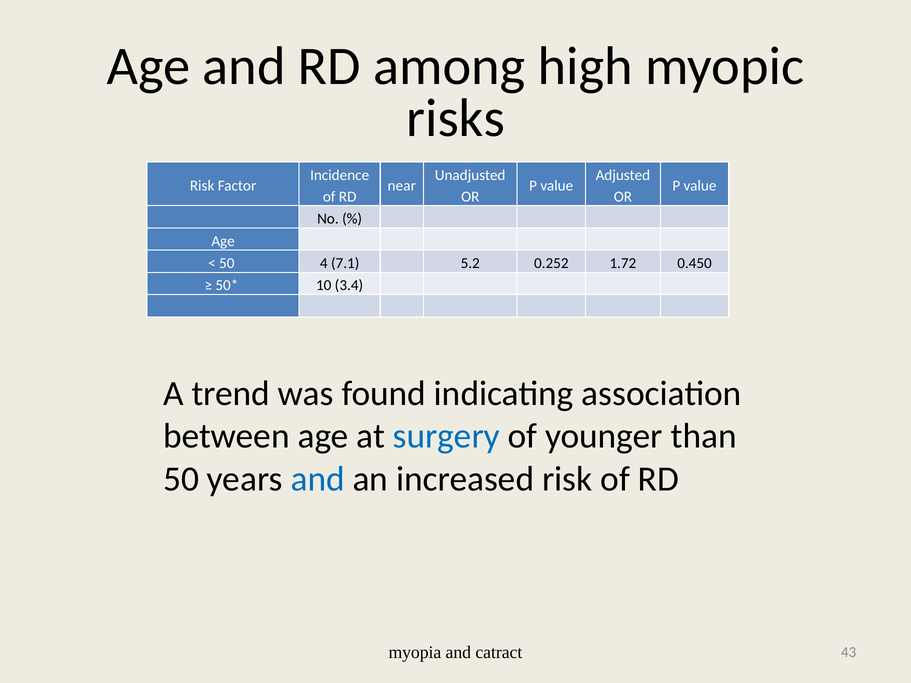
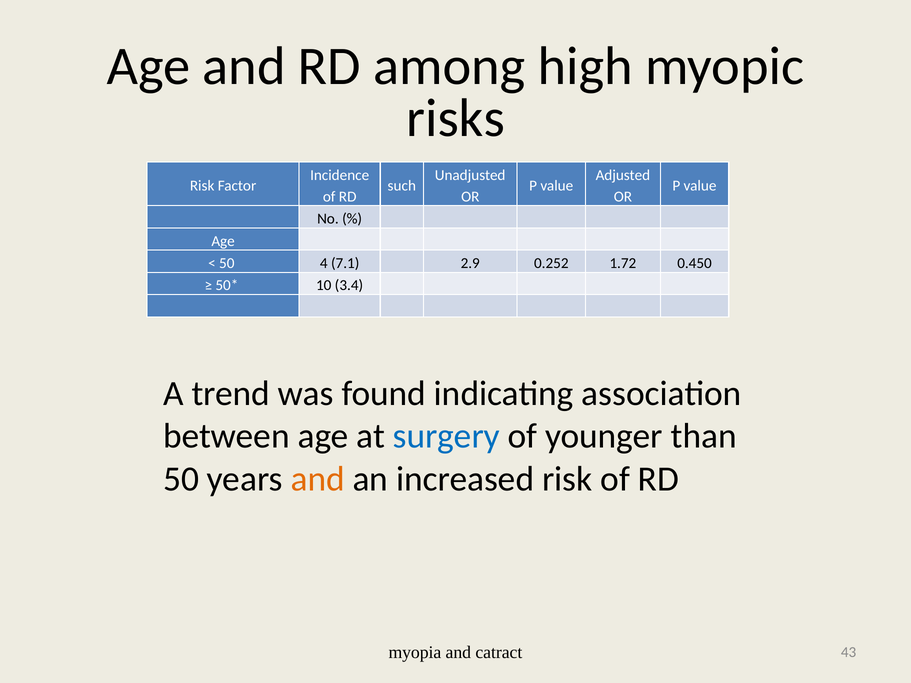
near: near -> such
5.2: 5.2 -> 2.9
and at (318, 479) colour: blue -> orange
